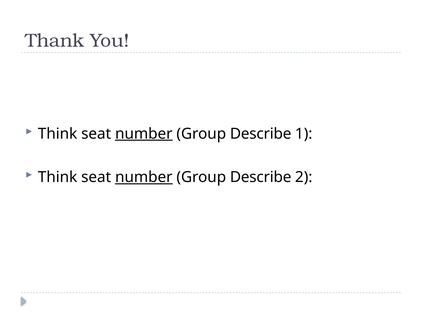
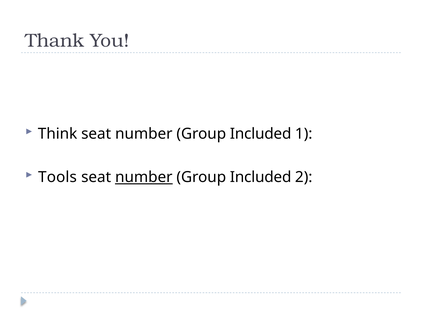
number at (144, 134) underline: present -> none
Describe at (261, 134): Describe -> Included
Think at (58, 178): Think -> Tools
Describe at (261, 178): Describe -> Included
